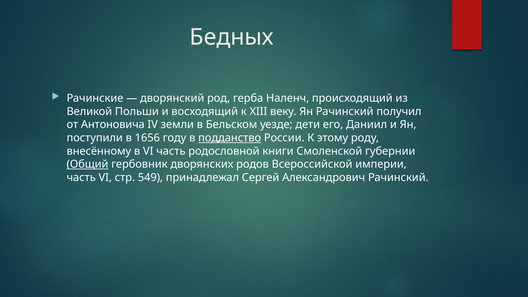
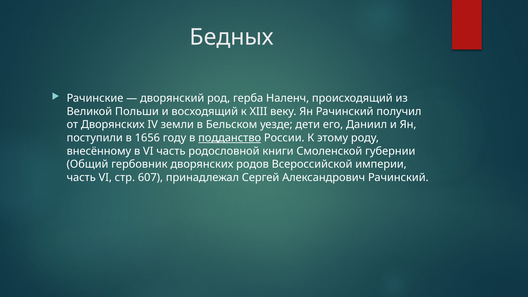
от Антоновича: Антоновича -> Дворянских
Общий underline: present -> none
549: 549 -> 607
